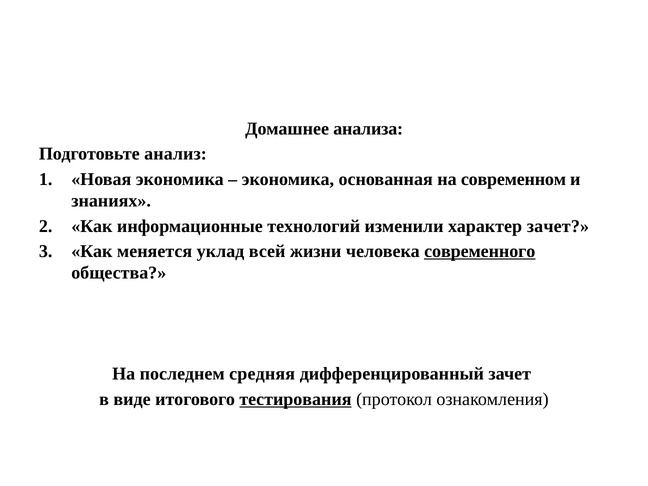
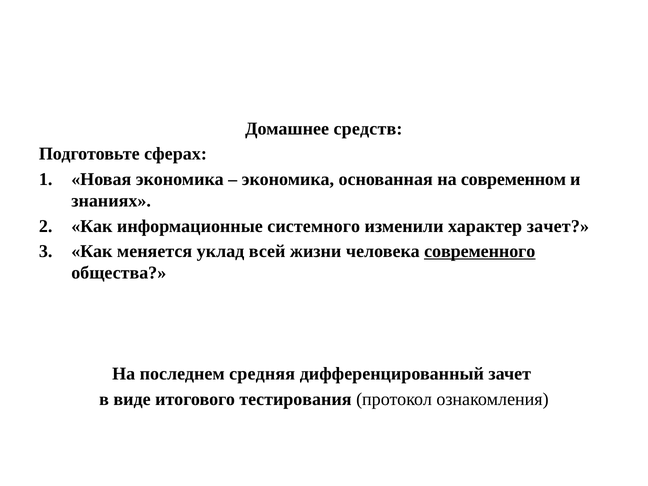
анализа: анализа -> средств
анализ: анализ -> сферах
технологий: технологий -> системного
тестирования underline: present -> none
